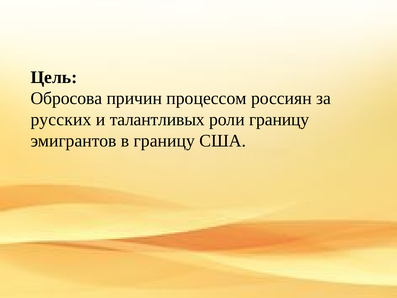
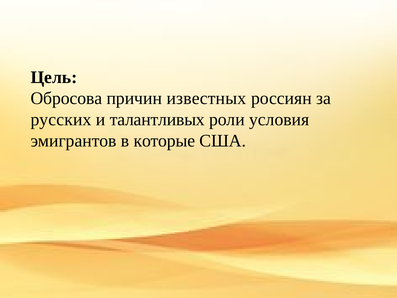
процессом: процессом -> известных
роли границу: границу -> условия
в границу: границу -> которые
